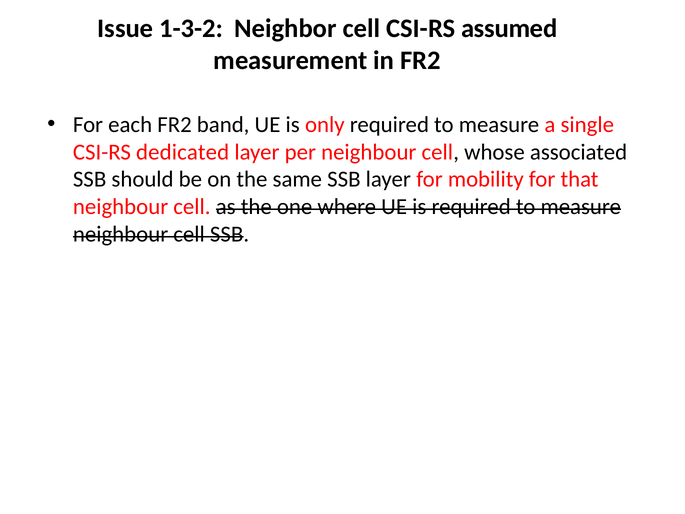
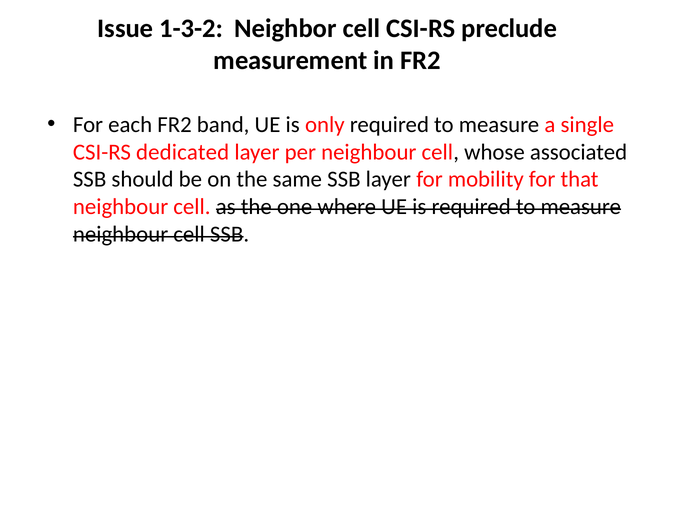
assumed: assumed -> preclude
